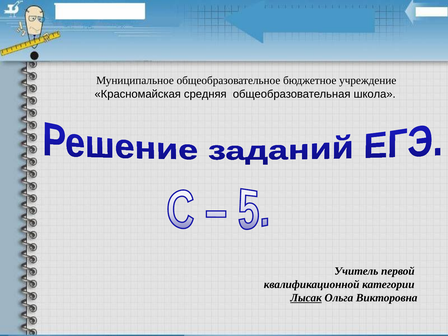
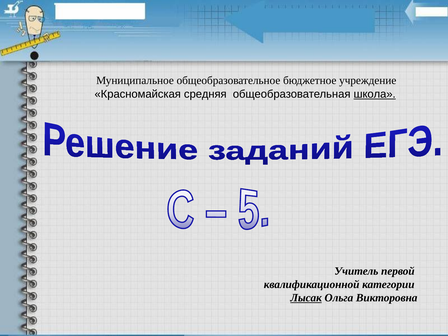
школа underline: none -> present
